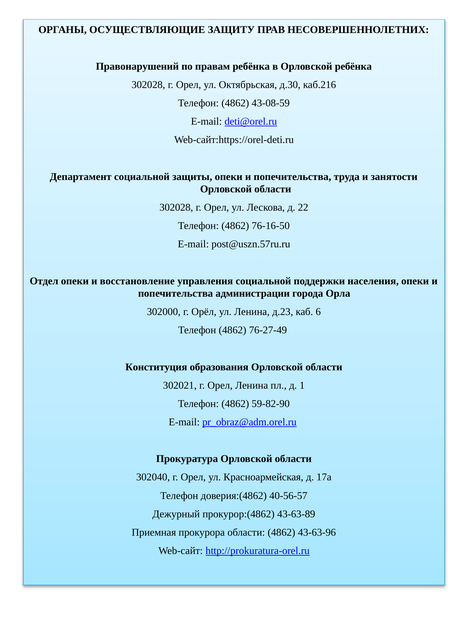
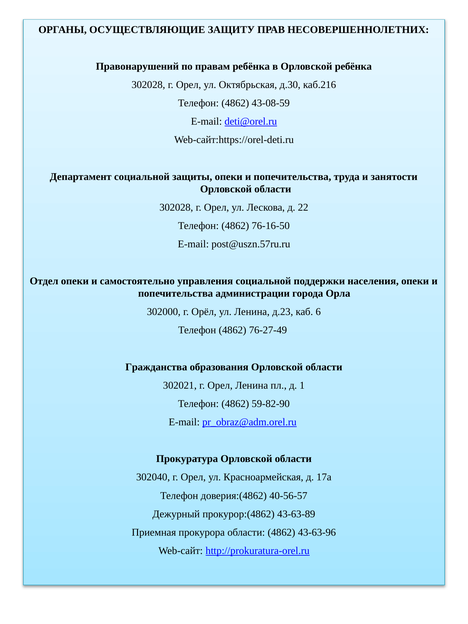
восстановление: восстановление -> самостоятельно
Конституция: Конституция -> Гражданства
